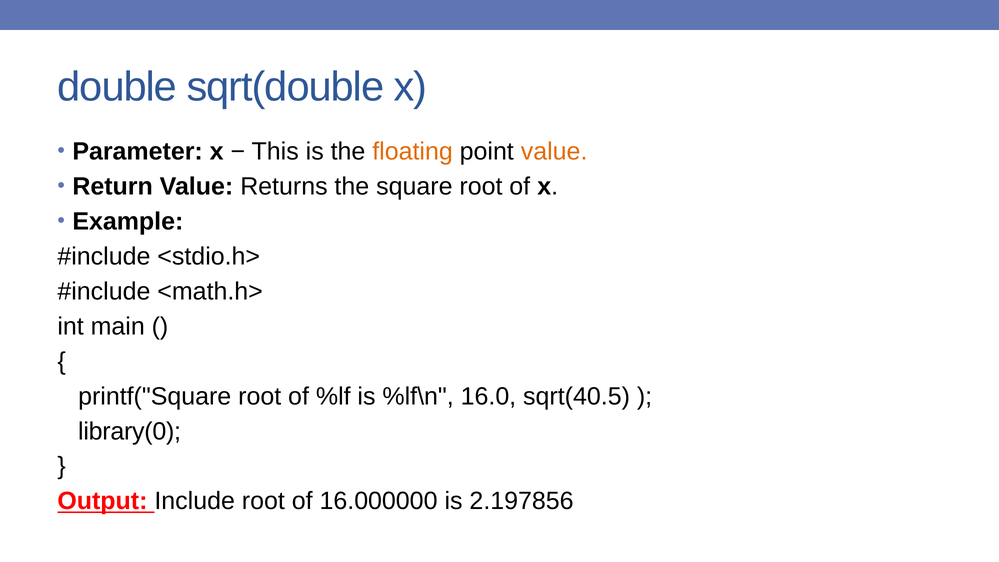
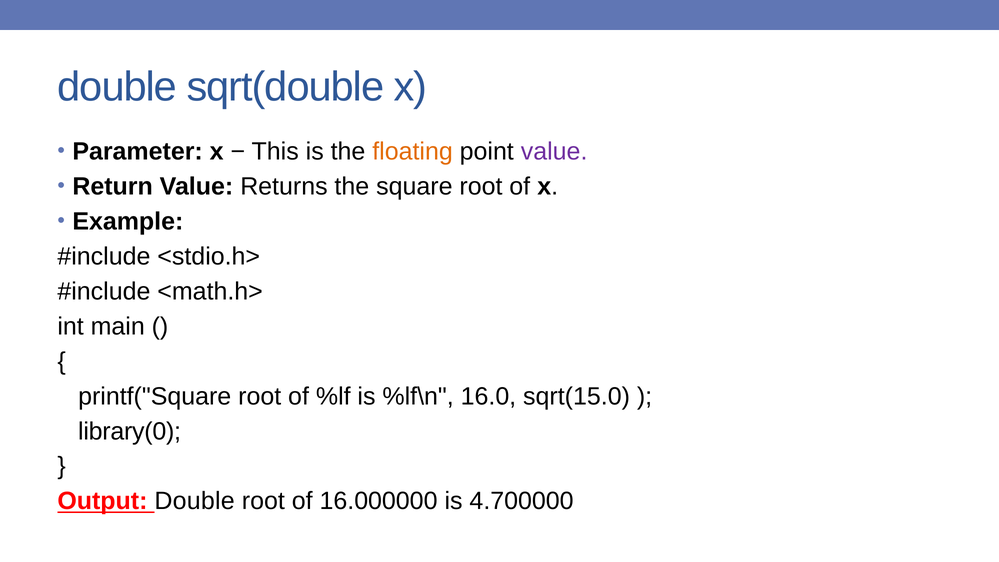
value at (554, 152) colour: orange -> purple
sqrt(40.5: sqrt(40.5 -> sqrt(15.0
Output Include: Include -> Double
2.197856: 2.197856 -> 4.700000
